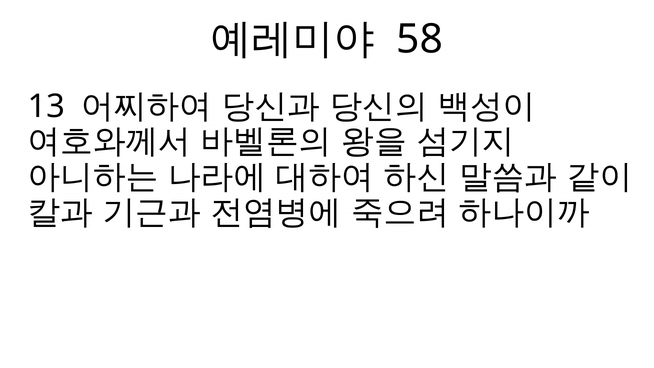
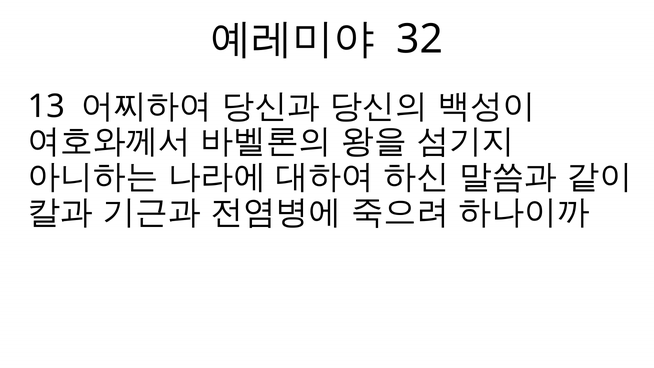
58: 58 -> 32
